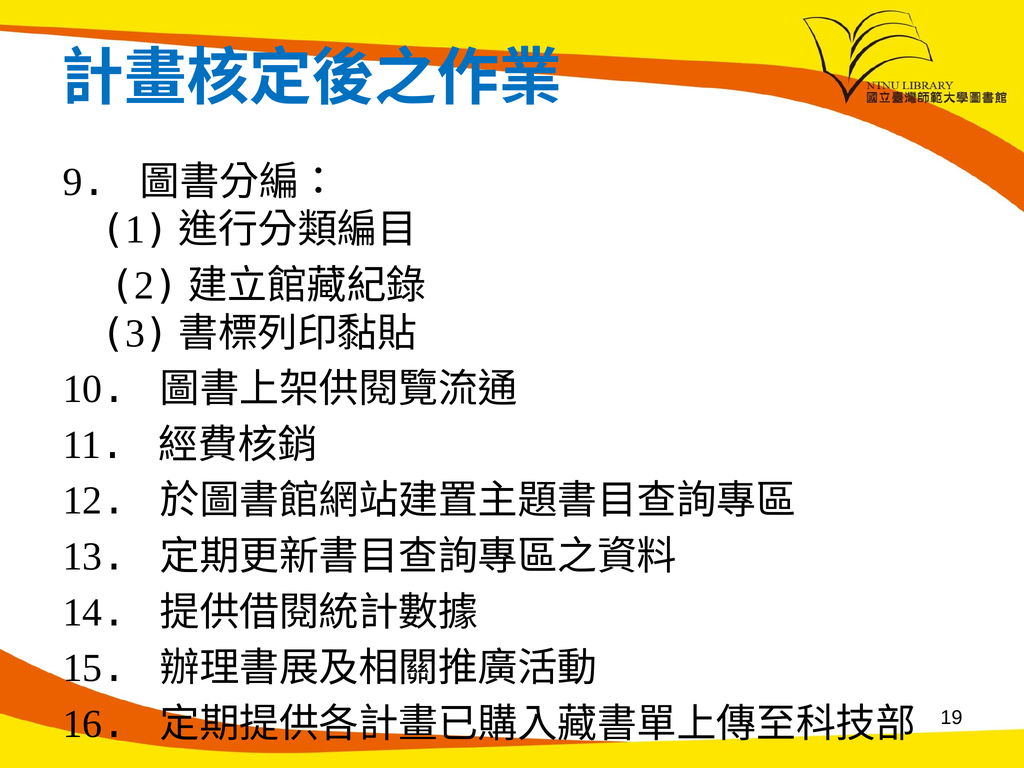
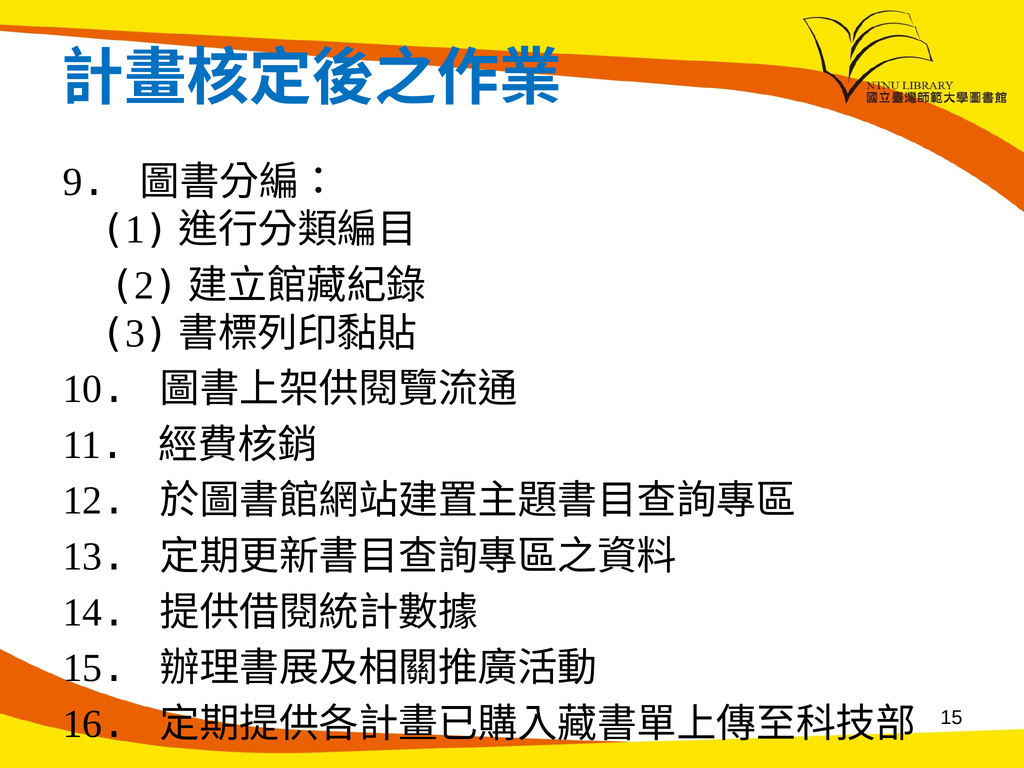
19 at (951, 718): 19 -> 15
